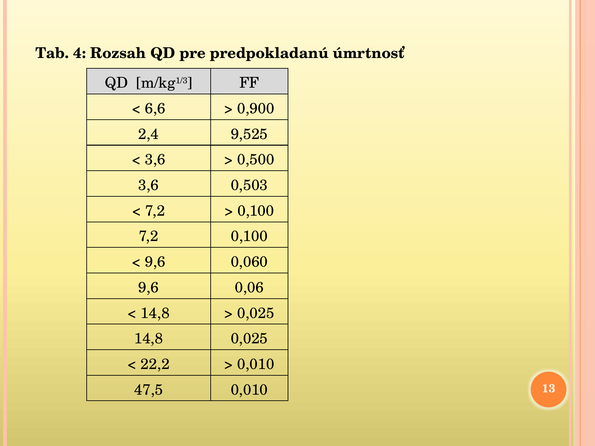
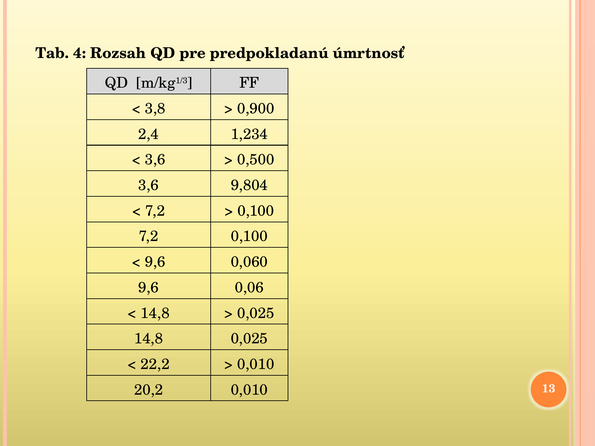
6,6: 6,6 -> 3,8
9,525: 9,525 -> 1,234
0,503: 0,503 -> 9,804
47,5: 47,5 -> 20,2
